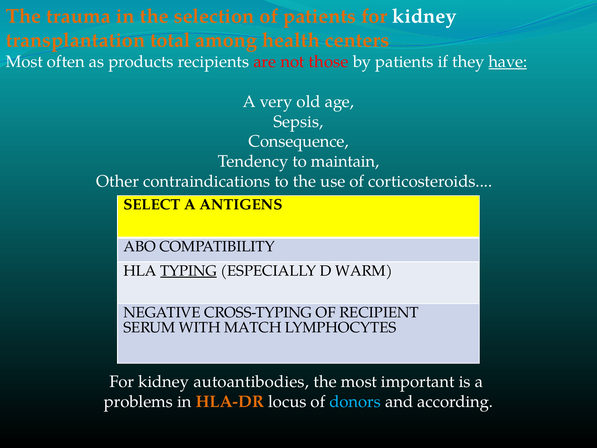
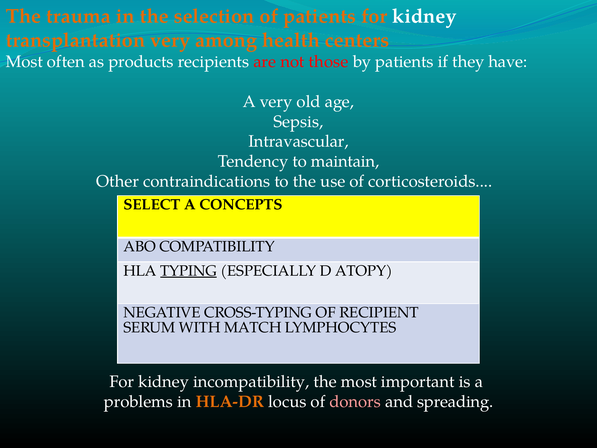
transplantation total: total -> very
have underline: present -> none
Consequence: Consequence -> Intravascular
ANTIGENS: ANTIGENS -> CONCEPTS
WARM: WARM -> ATOPY
autoantibodies: autoantibodies -> incompatibility
donors colour: light blue -> pink
according: according -> spreading
